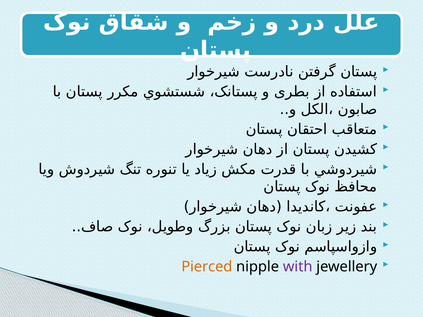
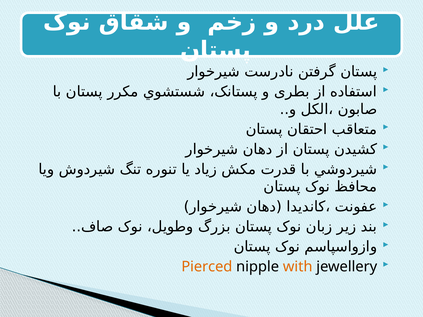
with colour: purple -> orange
